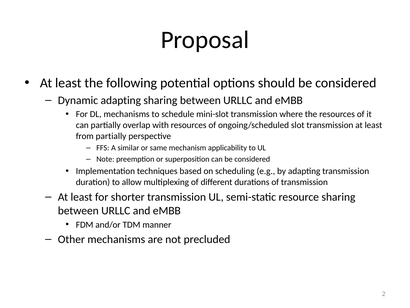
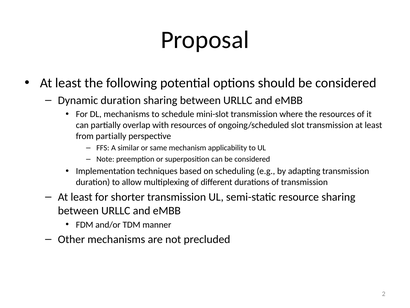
Dynamic adapting: adapting -> duration
